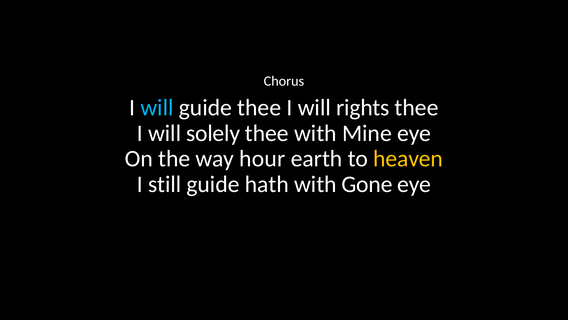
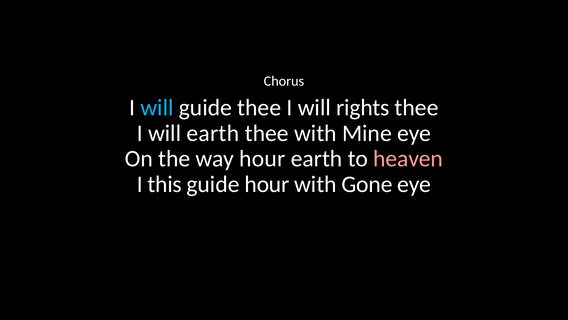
will solely: solely -> earth
heaven colour: yellow -> pink
still: still -> this
guide hath: hath -> hour
